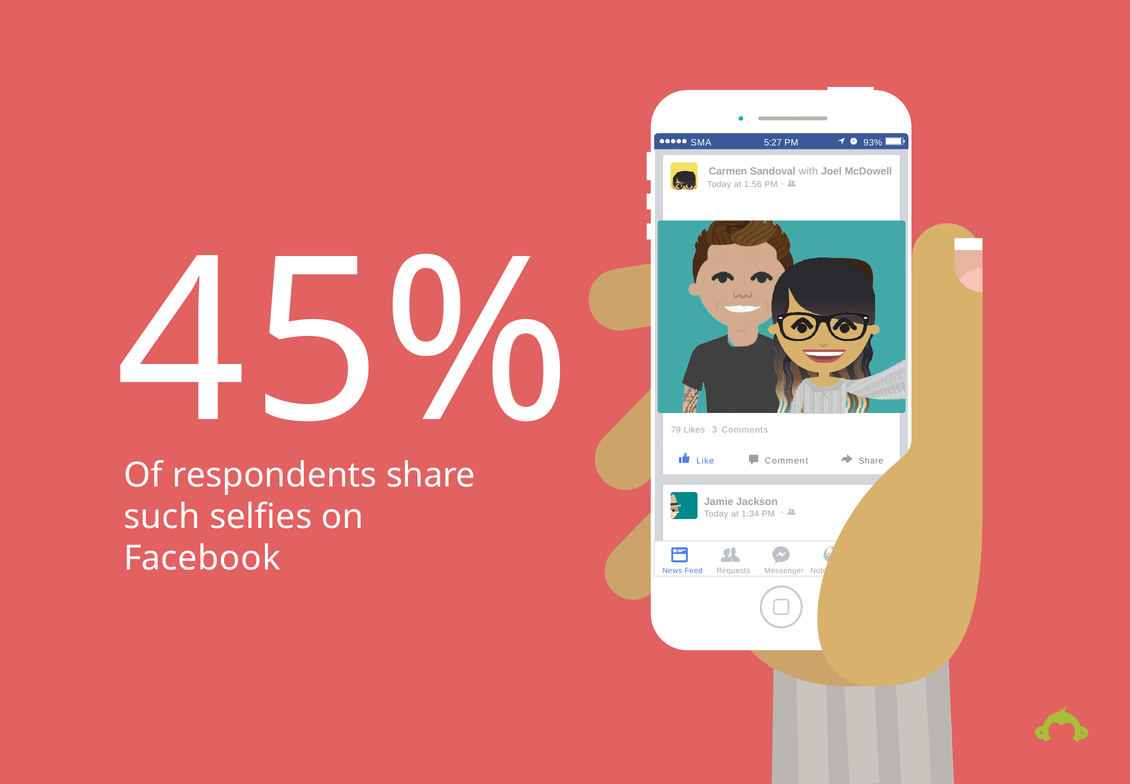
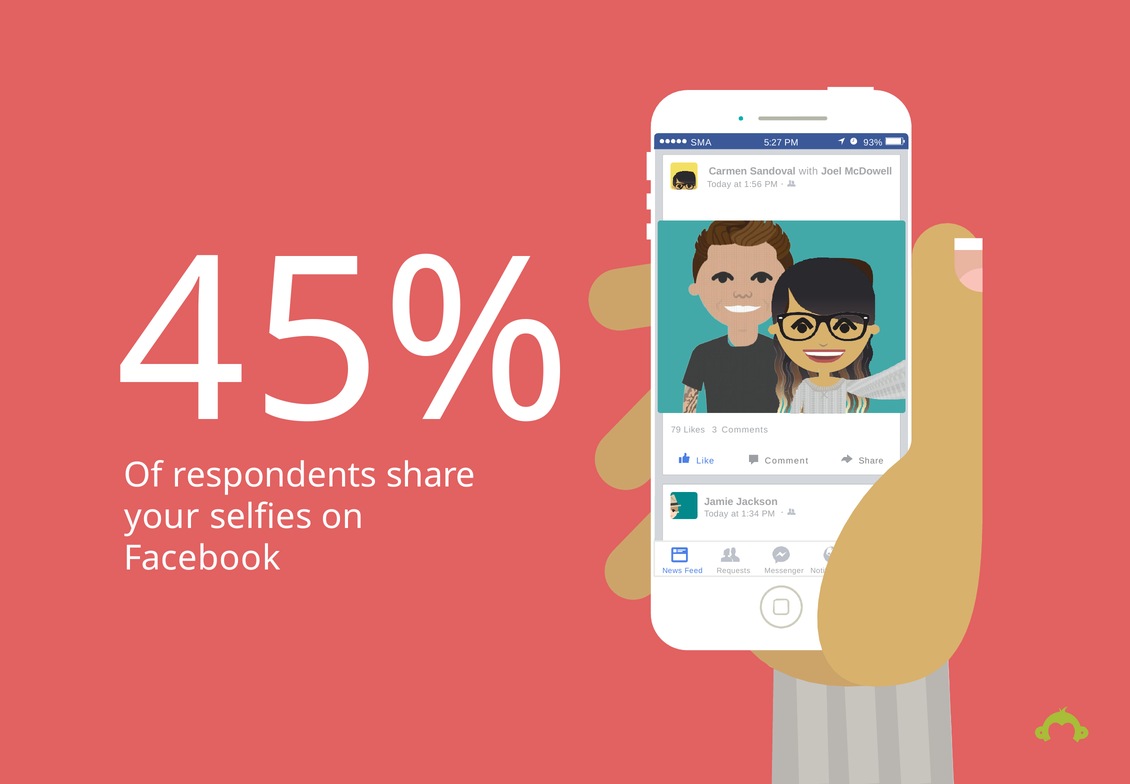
such: such -> your
